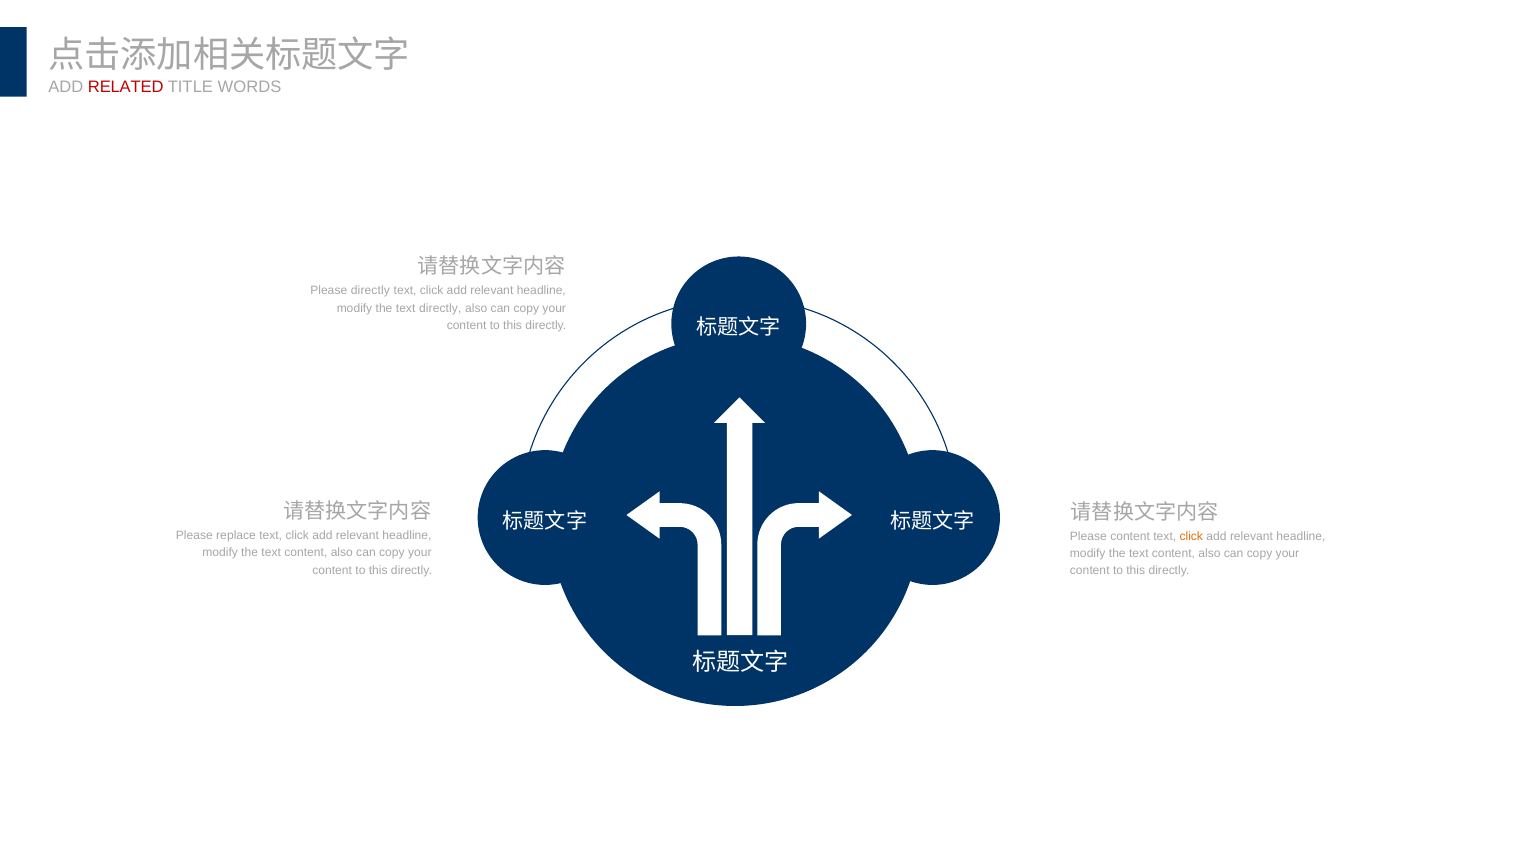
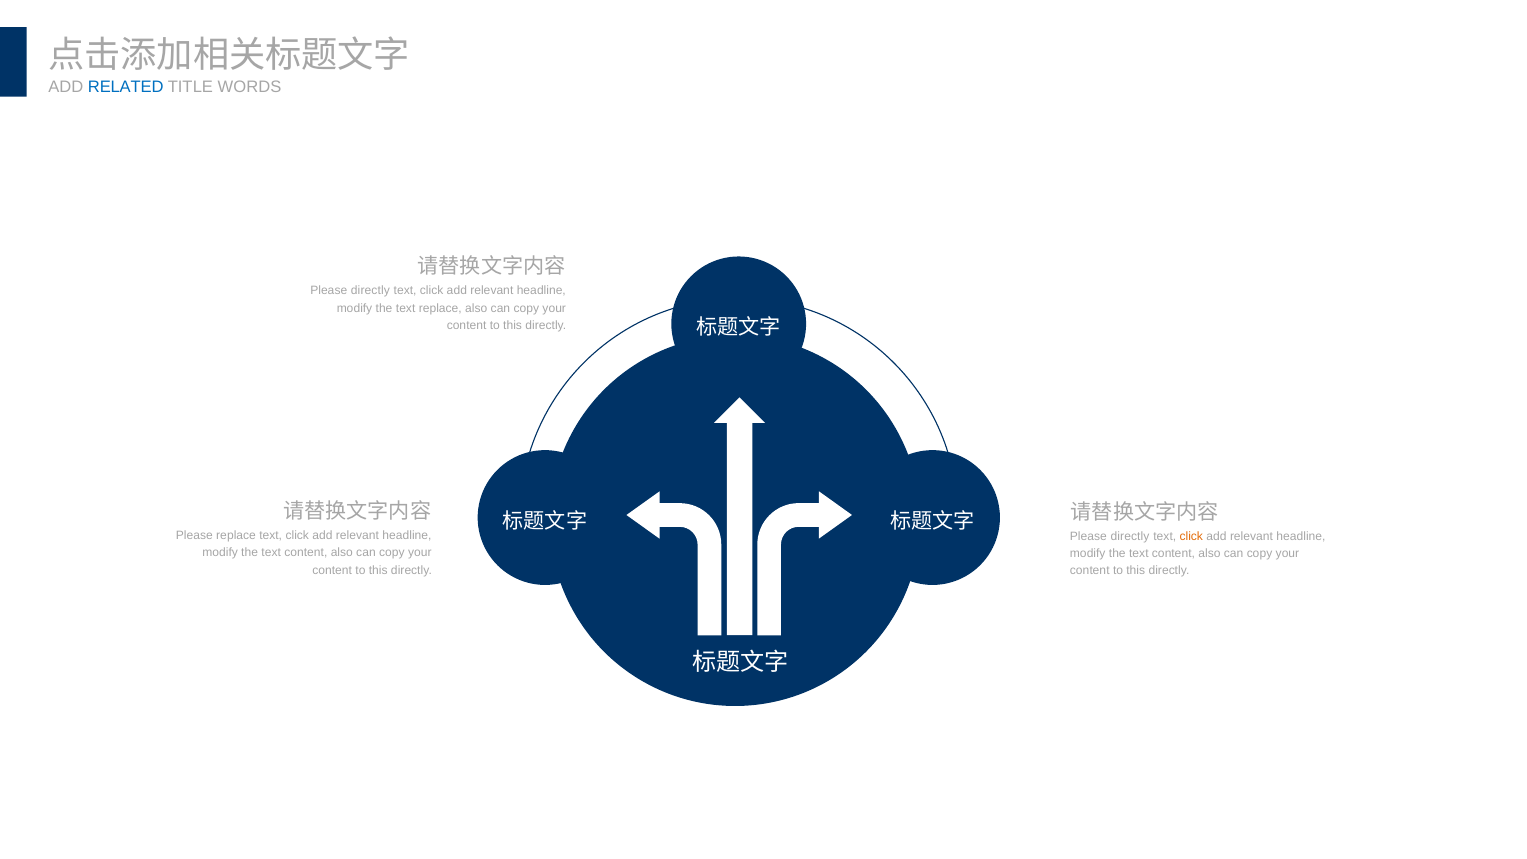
RELATED colour: red -> blue
text directly: directly -> replace
content at (1130, 536): content -> directly
